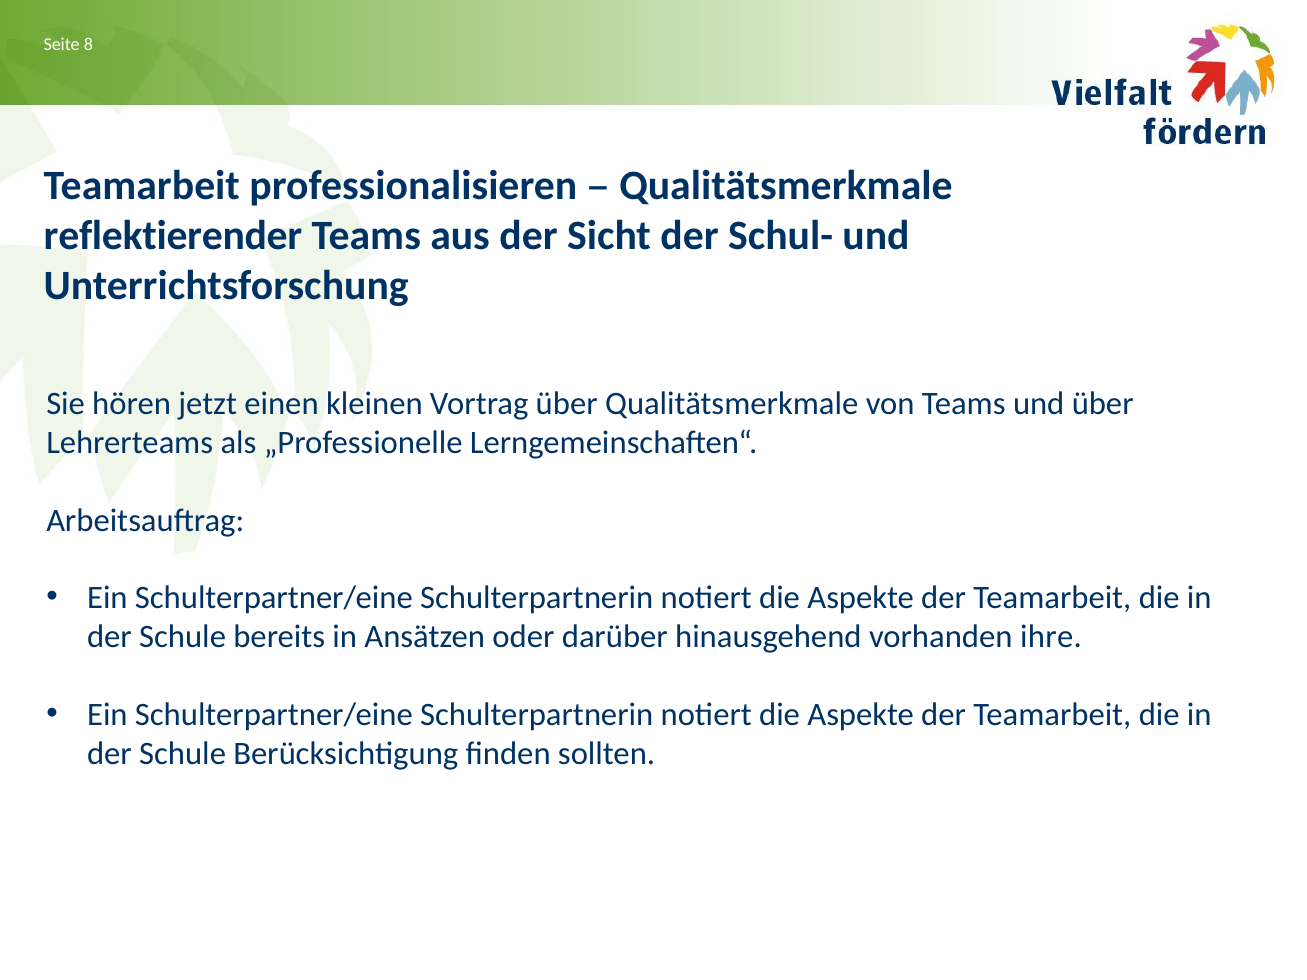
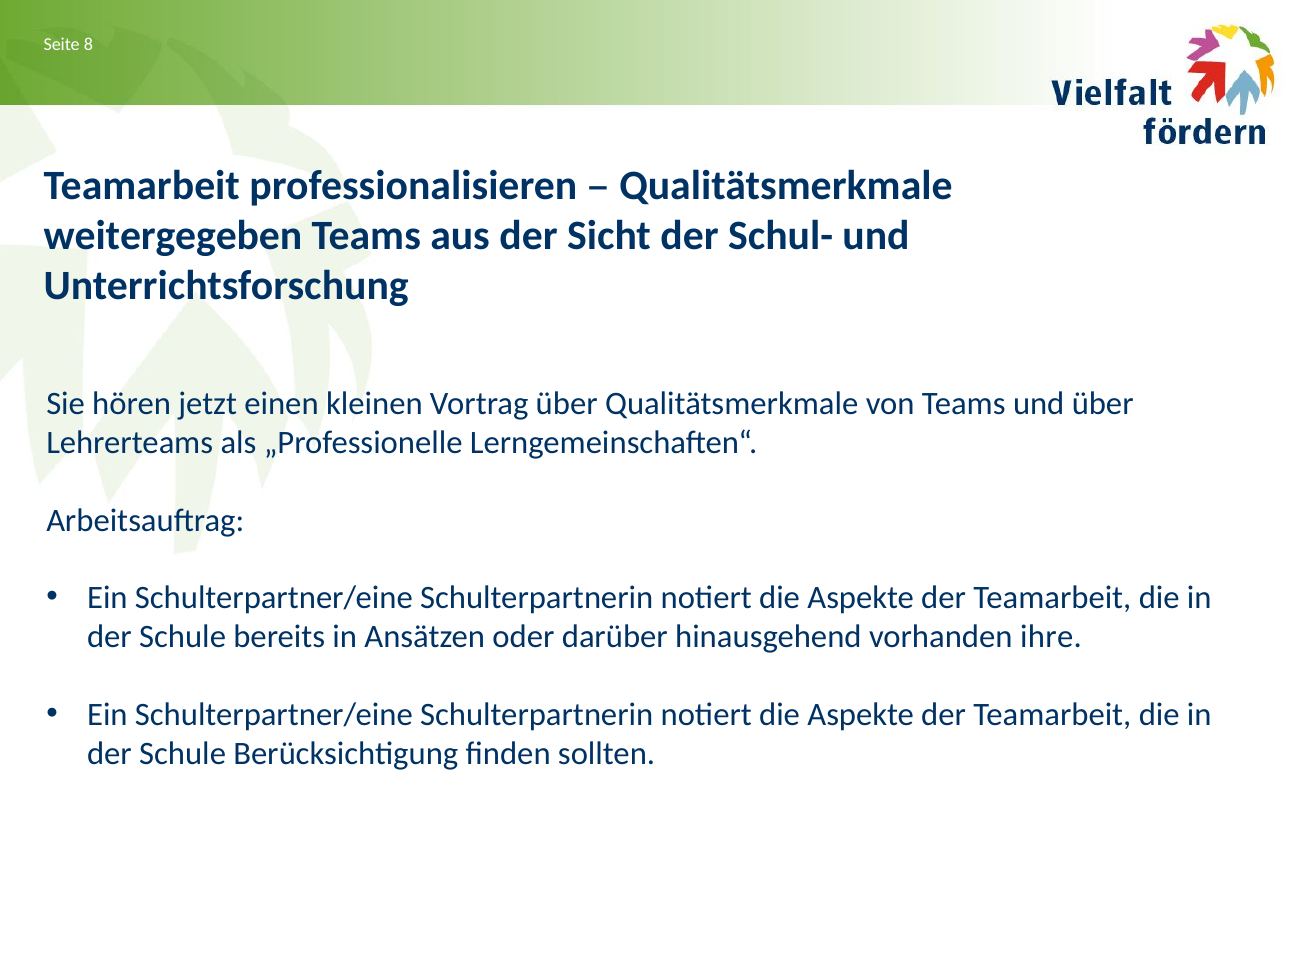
reflektierender: reflektierender -> weitergegeben
